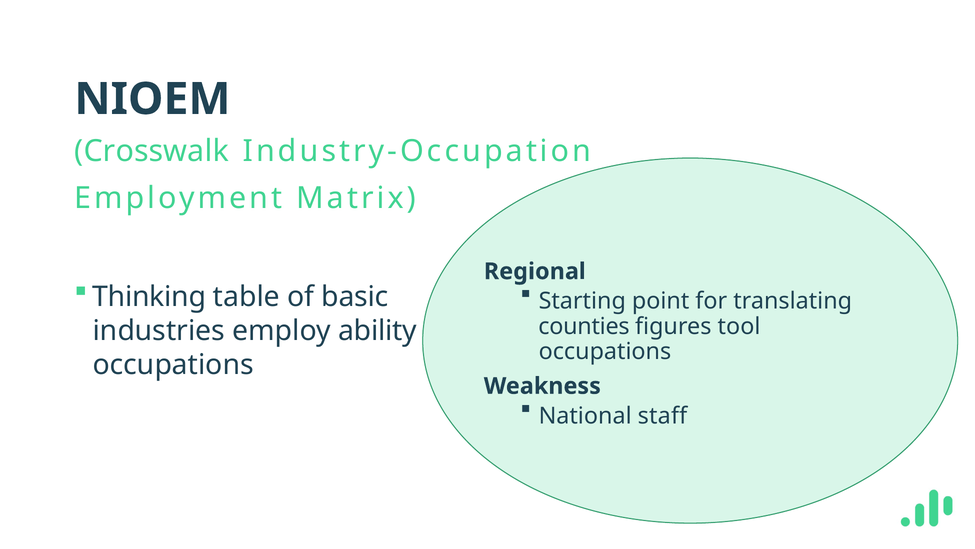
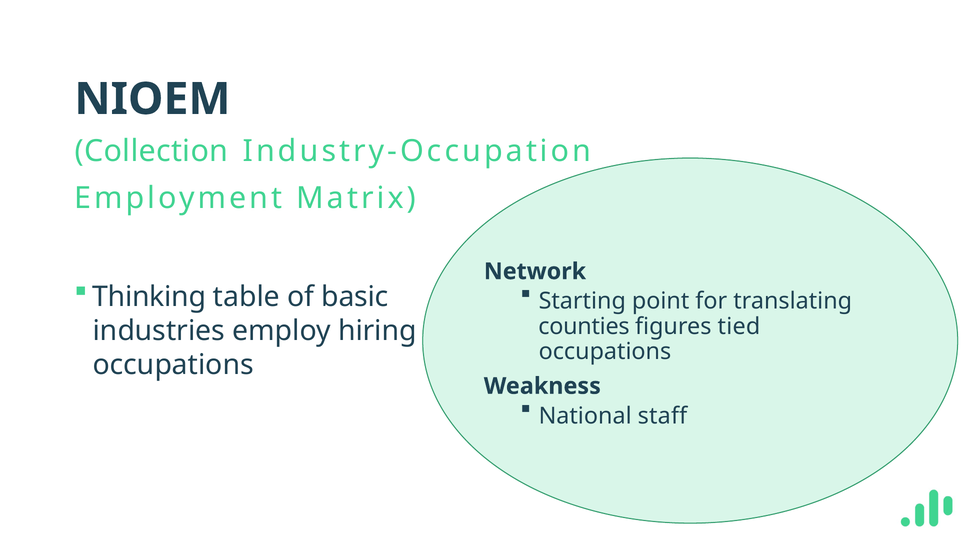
Crosswalk: Crosswalk -> Collection
Regional: Regional -> Network
tool: tool -> tied
ability: ability -> hiring
